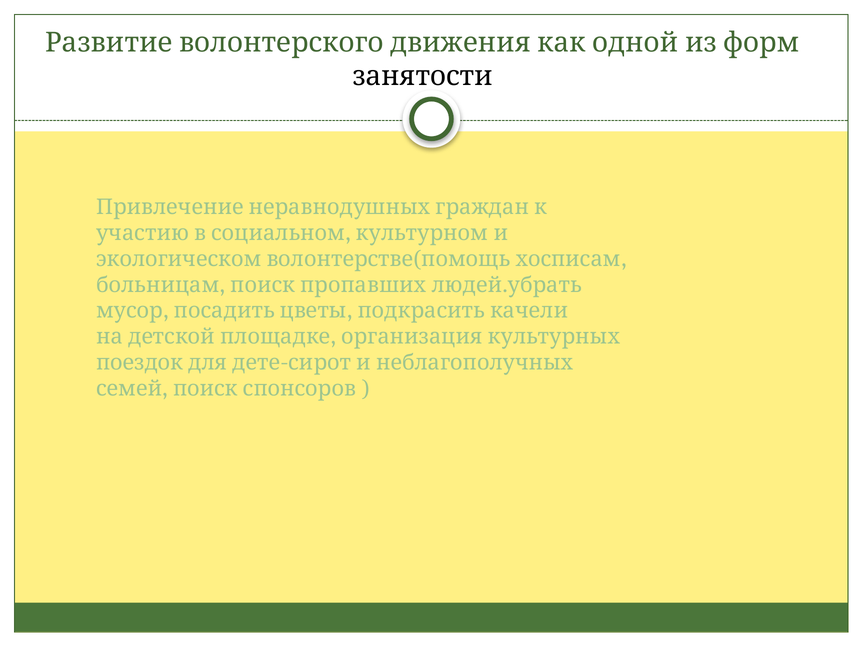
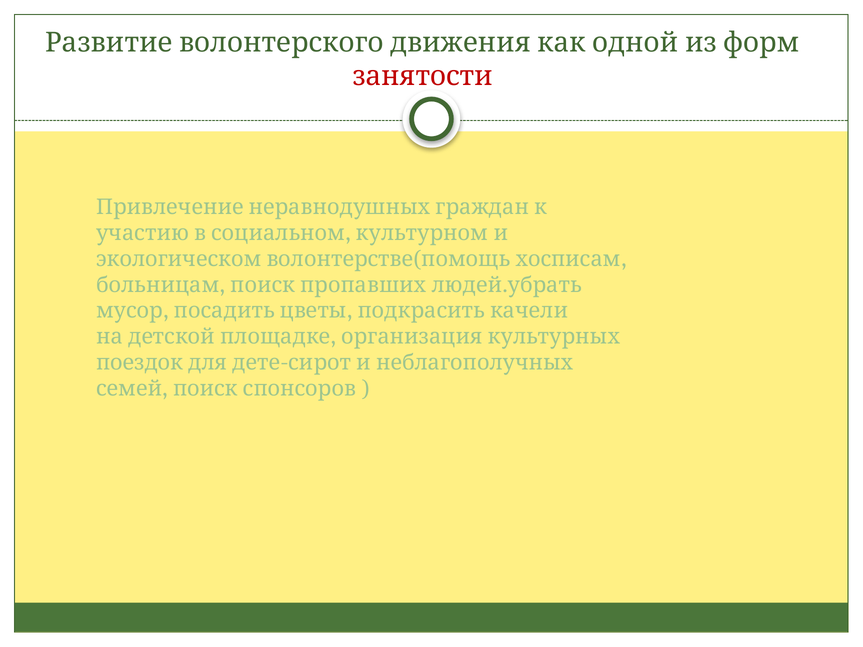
занятости colour: black -> red
